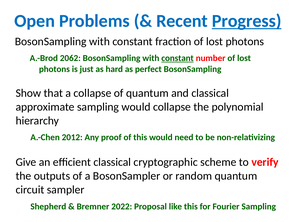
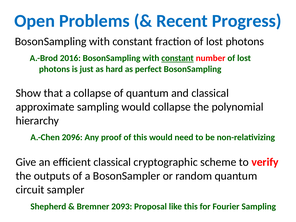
Progress underline: present -> none
2062: 2062 -> 2016
2012: 2012 -> 2096
2022: 2022 -> 2093
